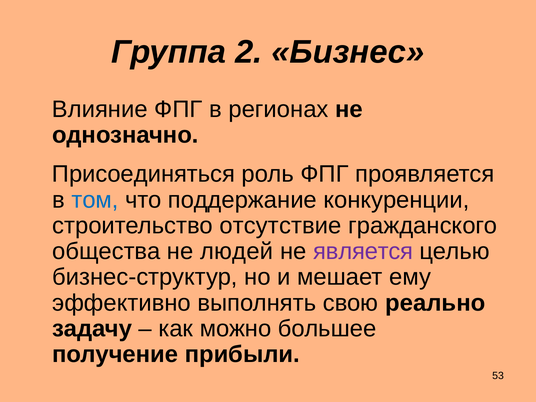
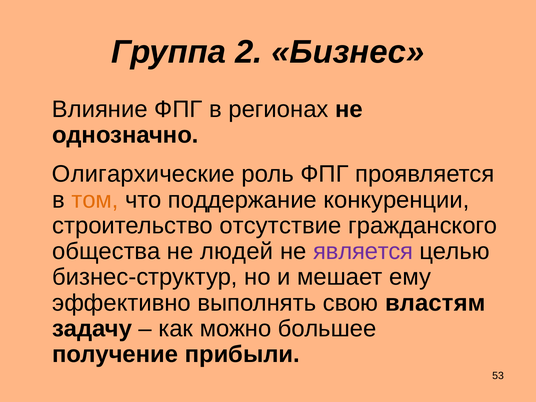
Присоединяться: Присоединяться -> Олигархические
том colour: blue -> orange
реально: реально -> властям
